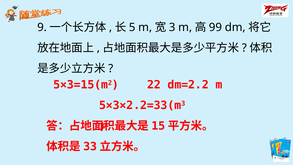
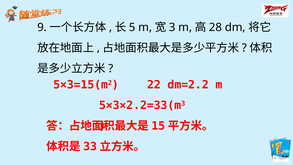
99: 99 -> 28
